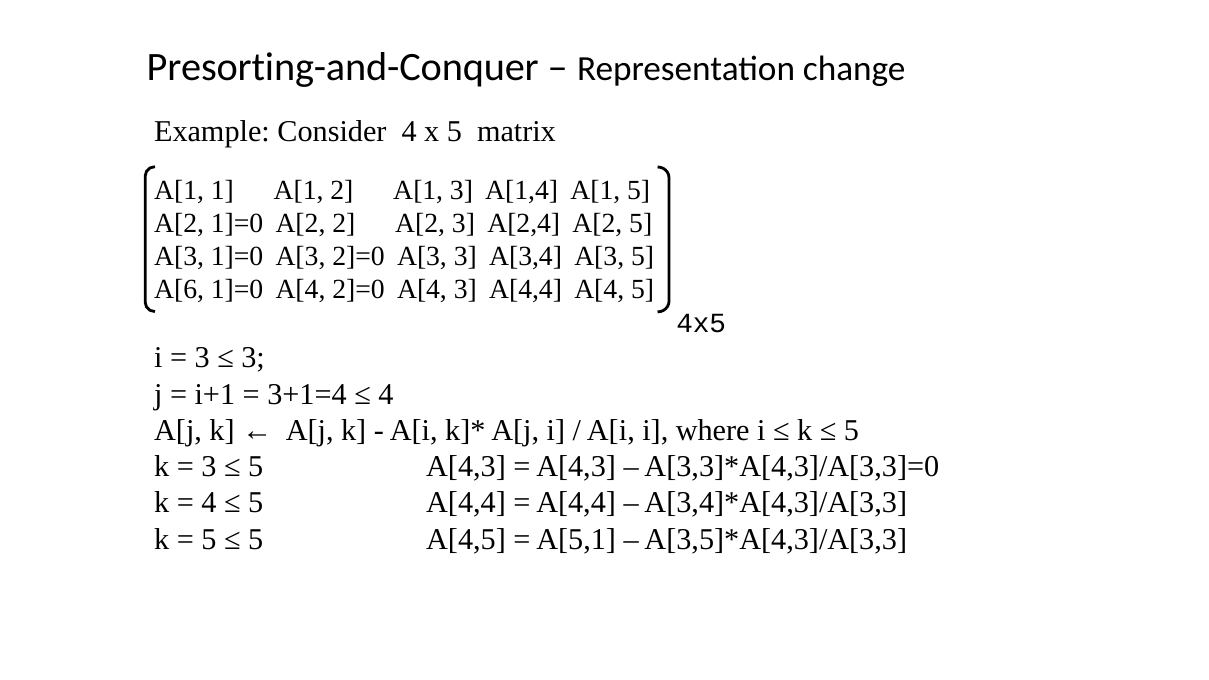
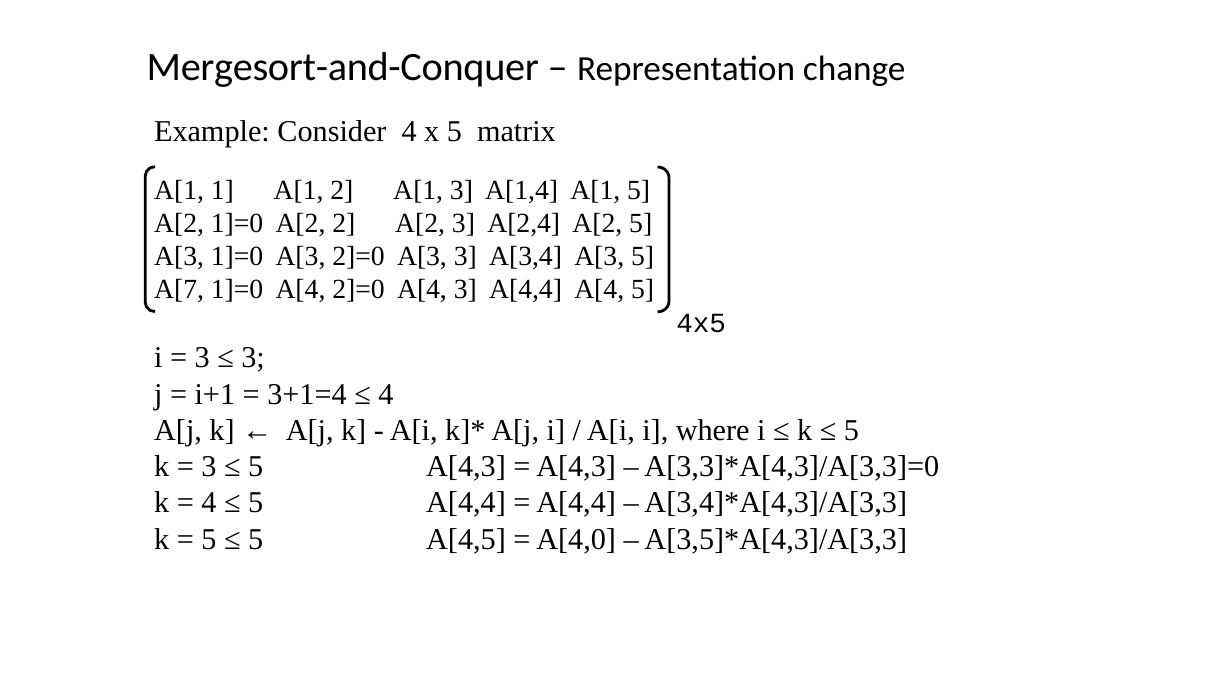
Presorting-and-Conquer: Presorting-and-Conquer -> Mergesort-and-Conquer
A[6: A[6 -> A[7
A[5,1: A[5,1 -> A[4,0
